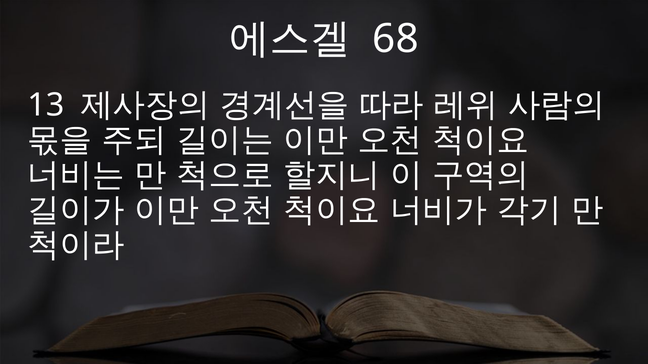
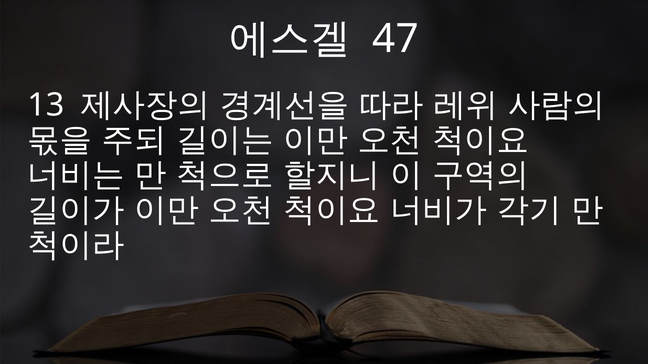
68: 68 -> 47
